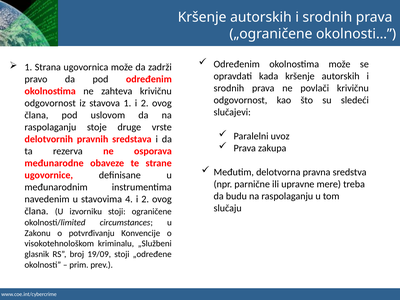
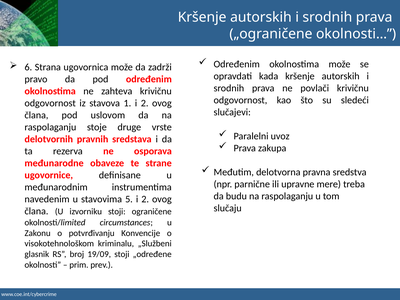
1 at (28, 67): 1 -> 6
4: 4 -> 5
